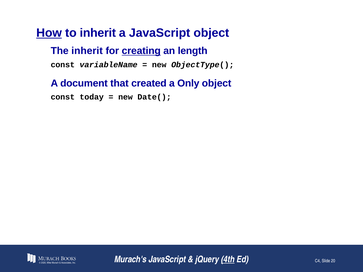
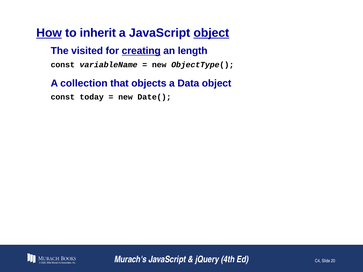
object at (211, 33) underline: none -> present
The inherit: inherit -> visited
document: document -> collection
created: created -> objects
Only: Only -> Data
4th underline: present -> none
